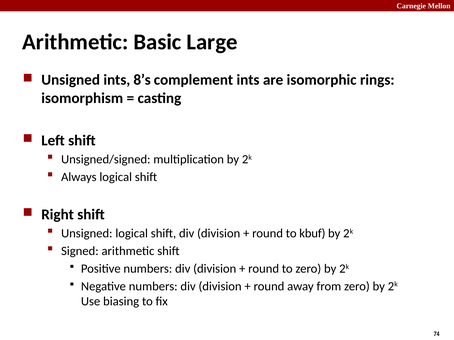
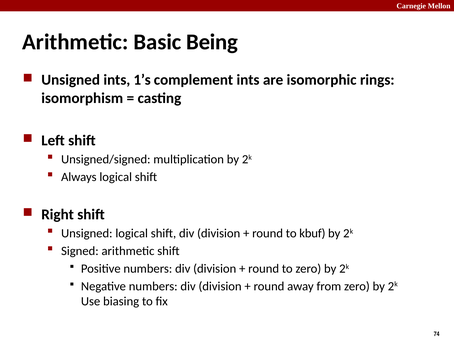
Large: Large -> Being
8’s: 8’s -> 1’s
